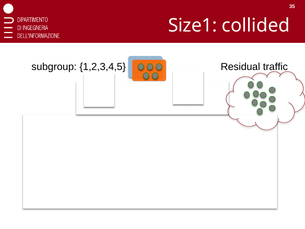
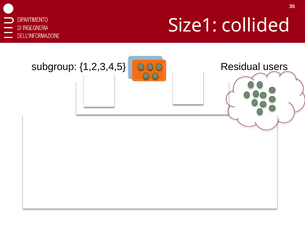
traffic: traffic -> users
